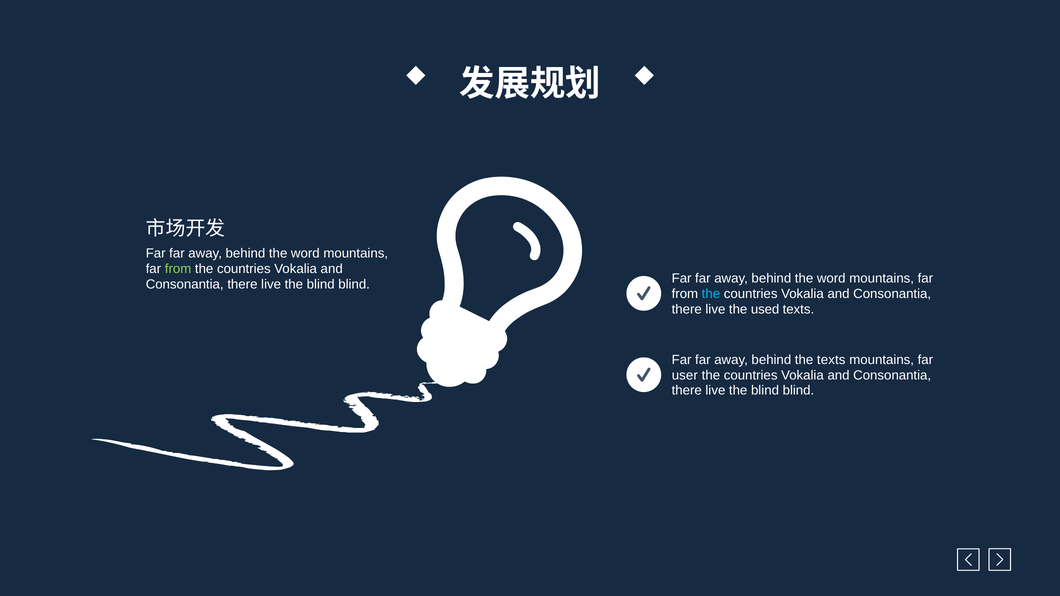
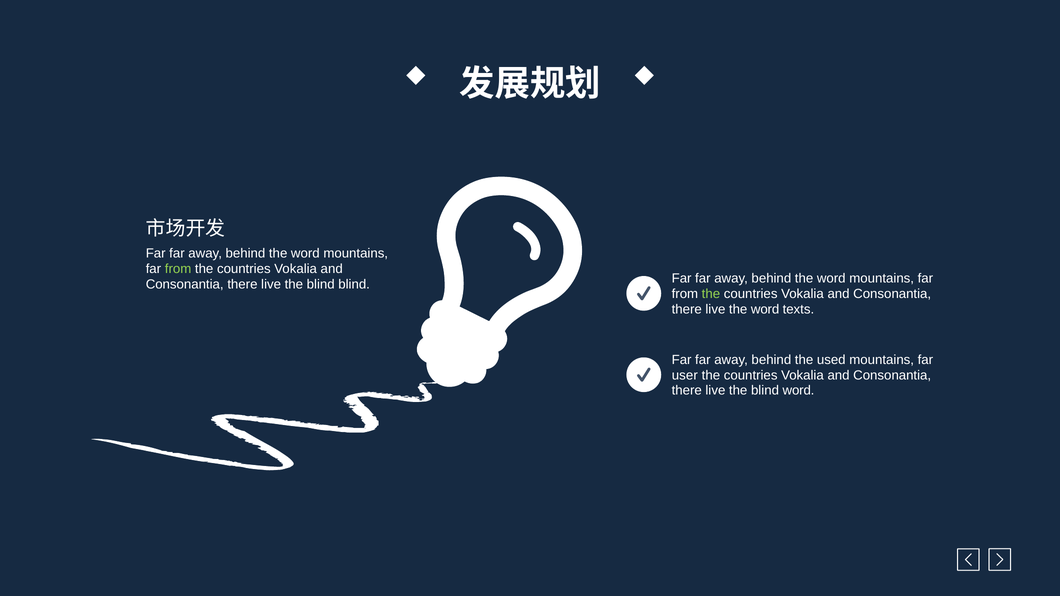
the at (711, 294) colour: light blue -> light green
live the used: used -> word
the texts: texts -> used
blind at (798, 391): blind -> word
